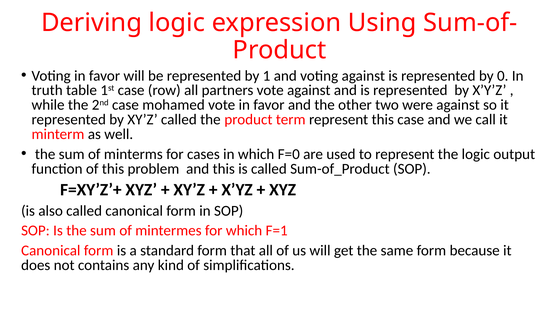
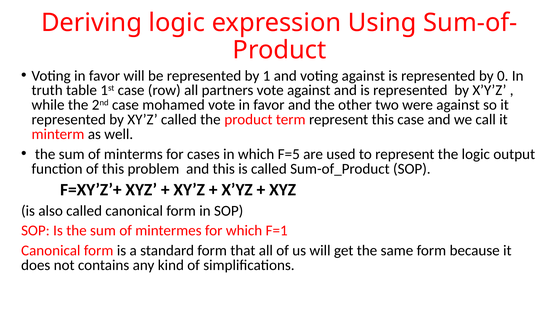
F=0: F=0 -> F=5
